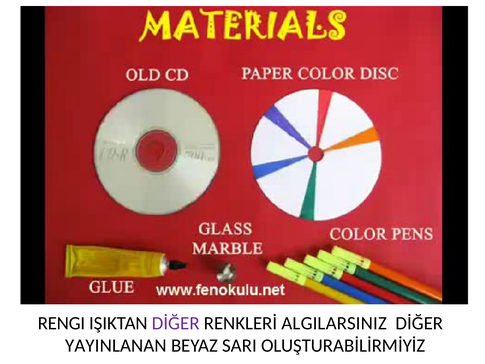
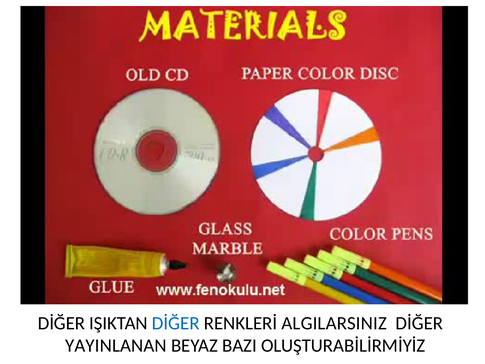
RENGI at (61, 323): RENGI -> DİĞER
DİĞER at (176, 323) colour: purple -> blue
SARI: SARI -> BAZI
